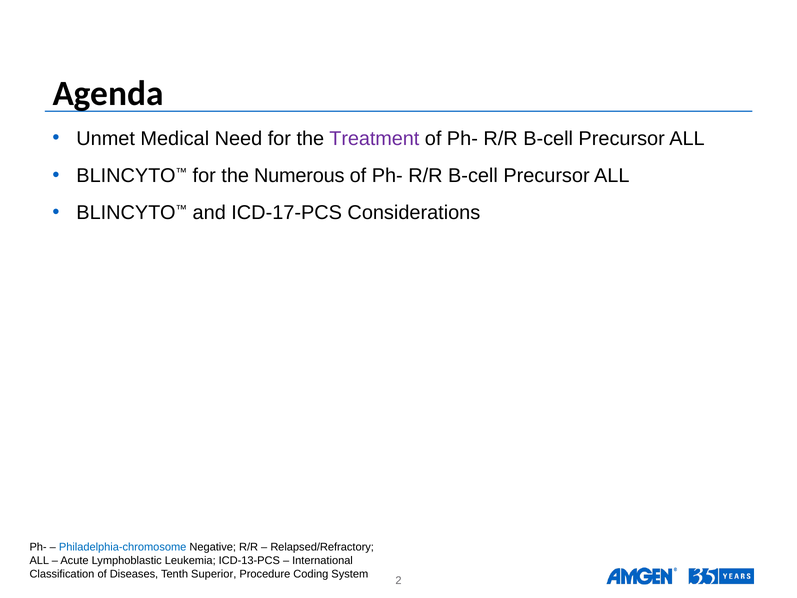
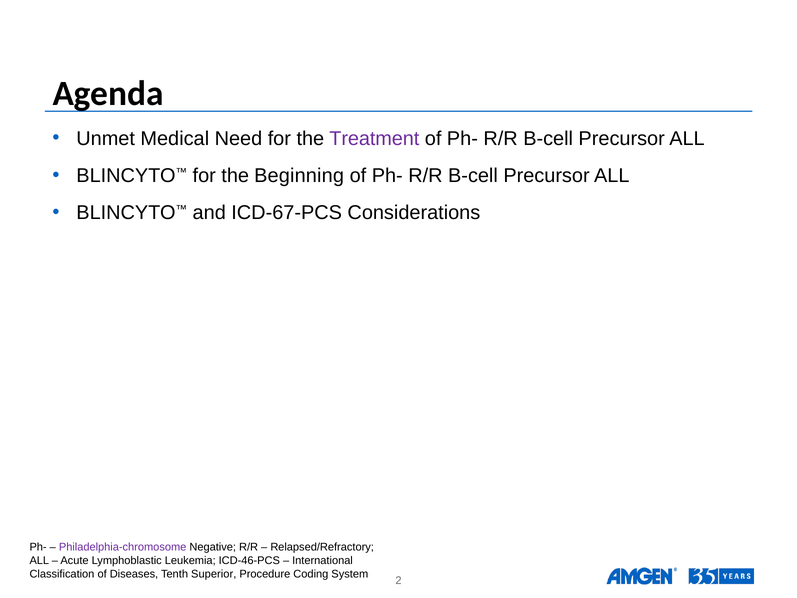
Numerous: Numerous -> Beginning
ICD-17-PCS: ICD-17-PCS -> ICD-67-PCS
Philadelphia-chromosome colour: blue -> purple
ICD-13-PCS: ICD-13-PCS -> ICD-46-PCS
